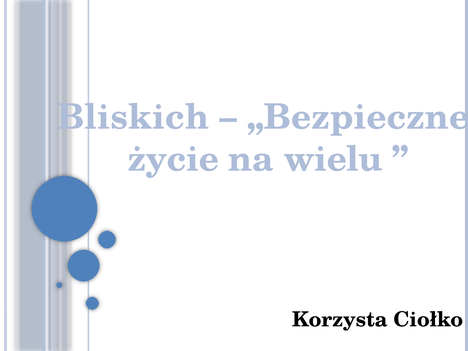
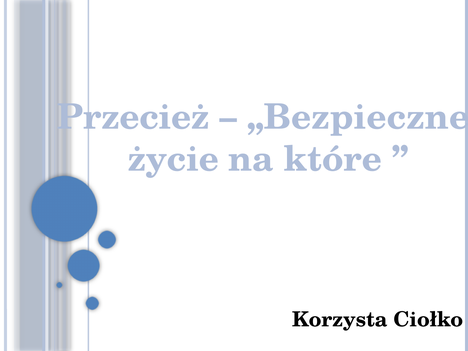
Bliskich: Bliskich -> Przecież
wielu: wielu -> które
